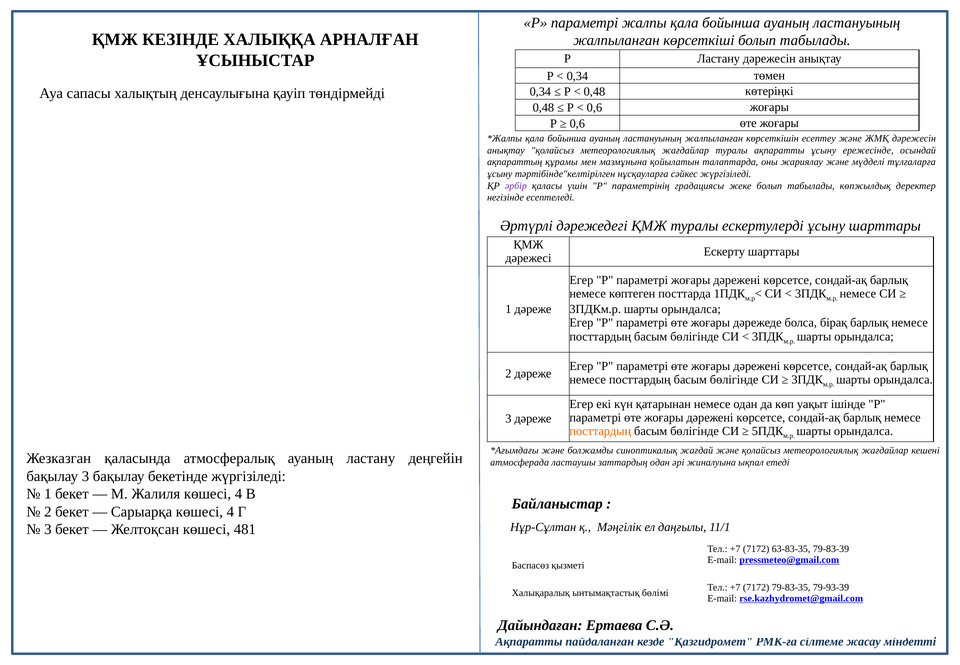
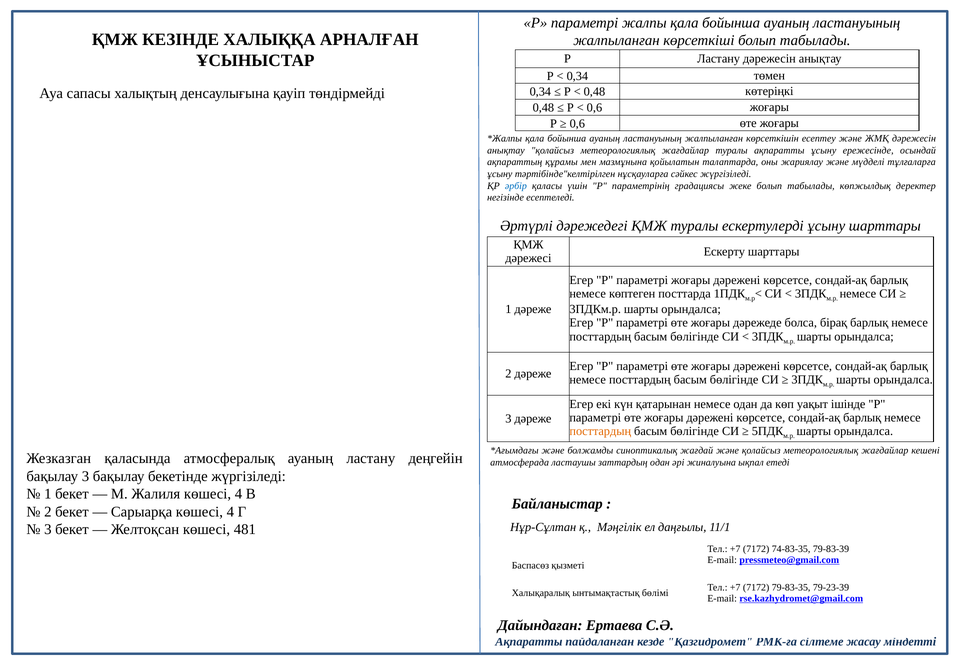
әрбір colour: purple -> blue
63-83-35: 63-83-35 -> 74-83-35
79-93-39: 79-93-39 -> 79-23-39
